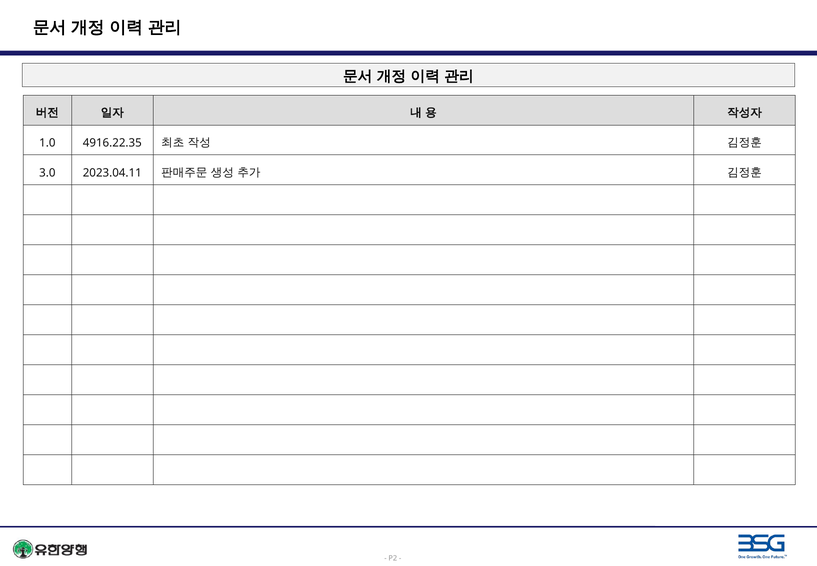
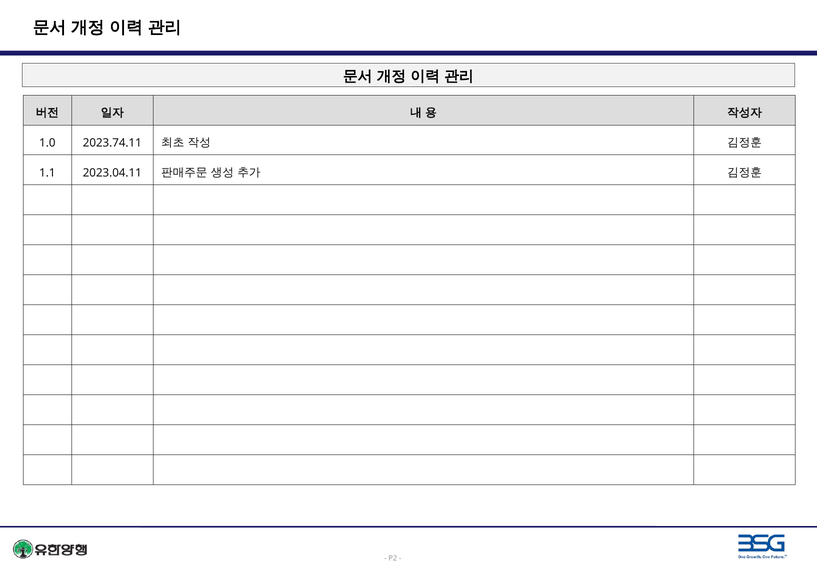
4916.22.35: 4916.22.35 -> 2023.74.11
3.0: 3.0 -> 1.1
